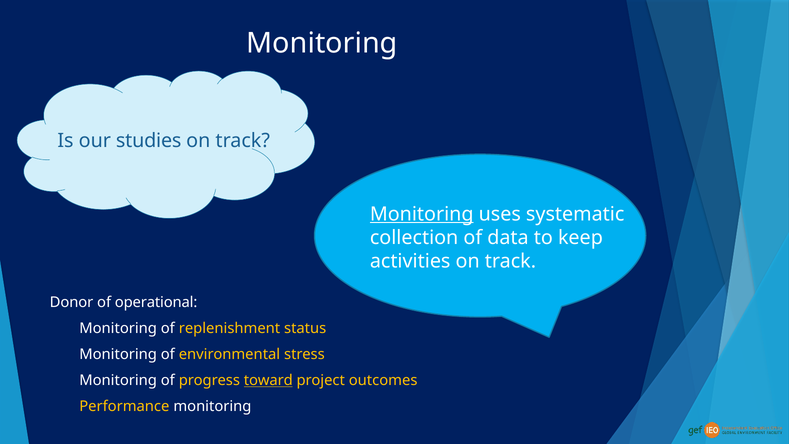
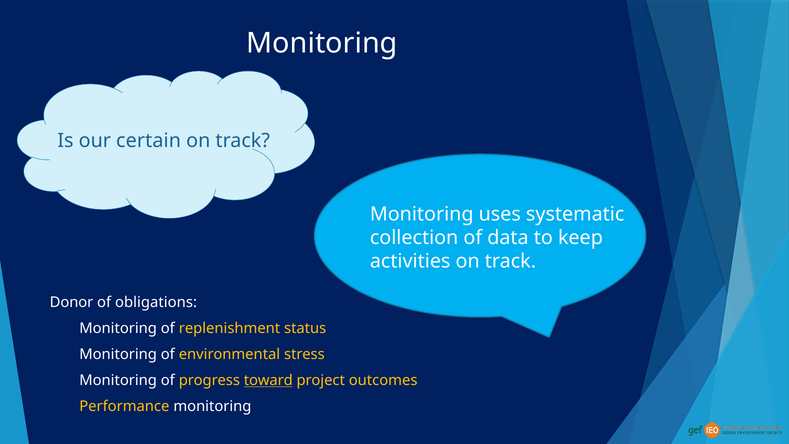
studies: studies -> certain
Monitoring at (422, 214) underline: present -> none
operational: operational -> obligations
